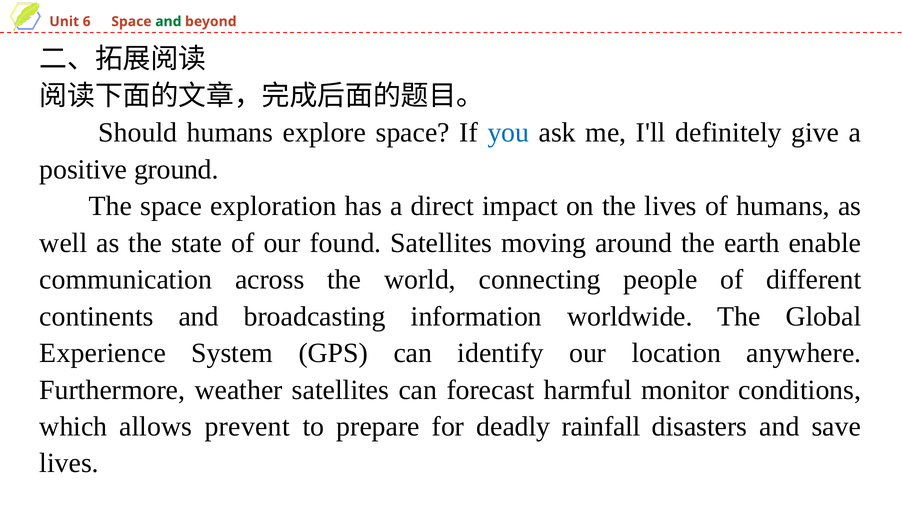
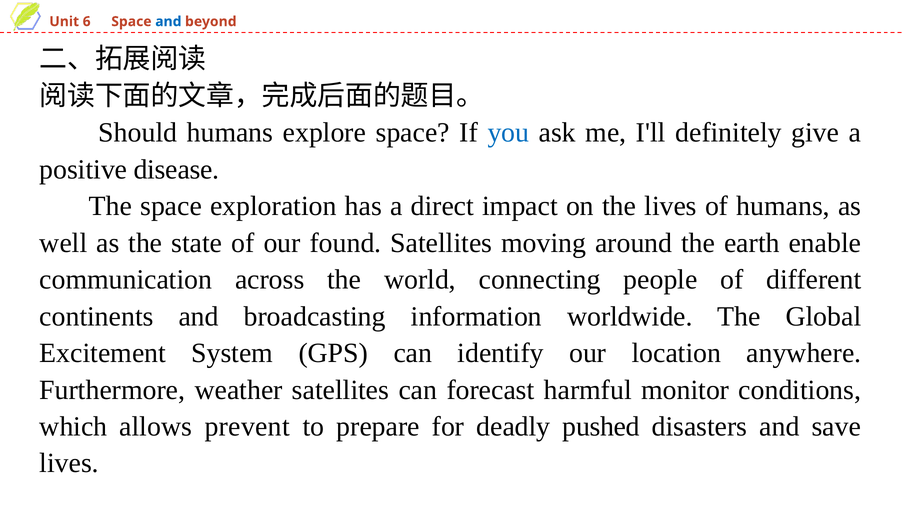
and at (168, 22) colour: green -> blue
ground: ground -> disease
Experience: Experience -> Excitement
rainfall: rainfall -> pushed
